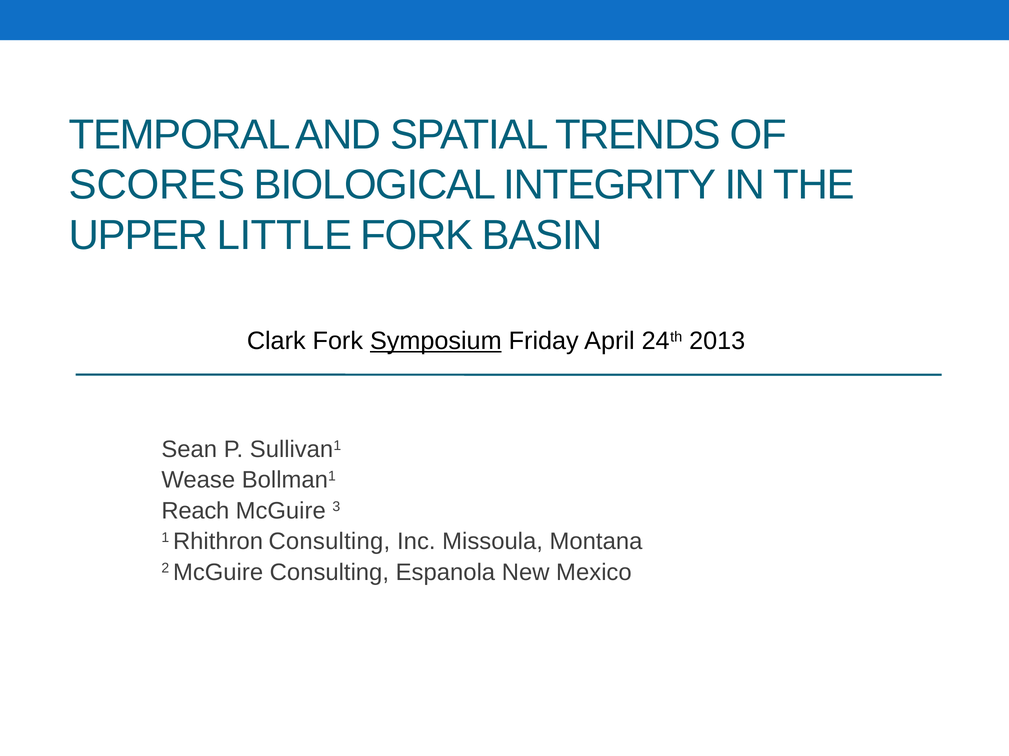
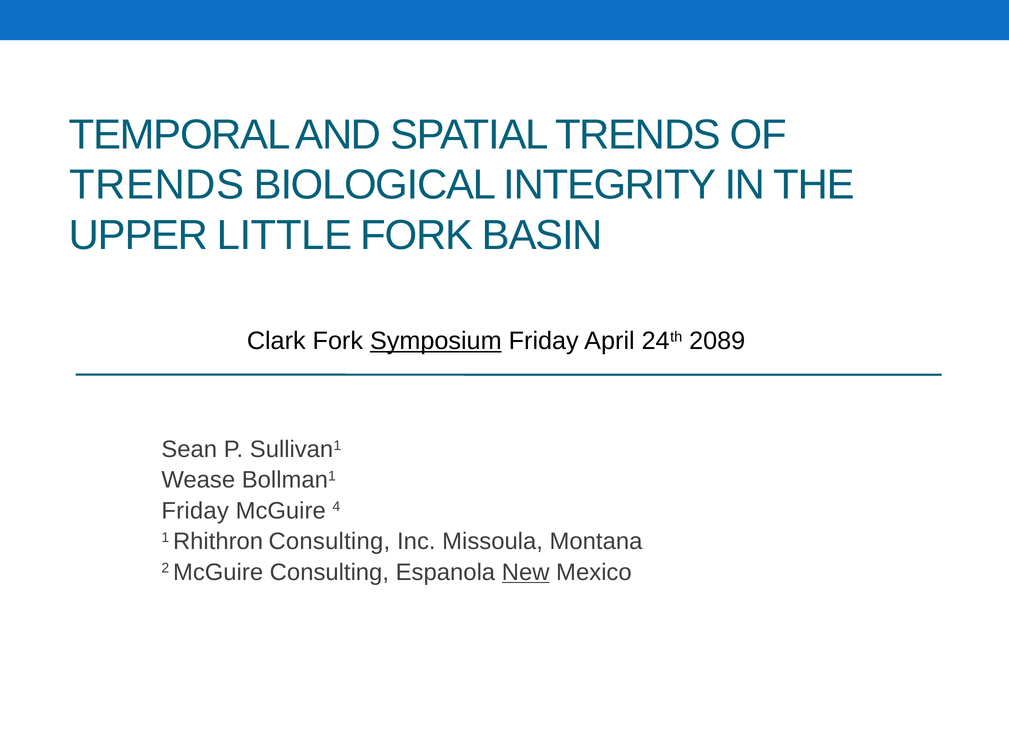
SCORES at (157, 185): SCORES -> TRENDS
2013: 2013 -> 2089
Reach at (195, 511): Reach -> Friday
3: 3 -> 4
New underline: none -> present
